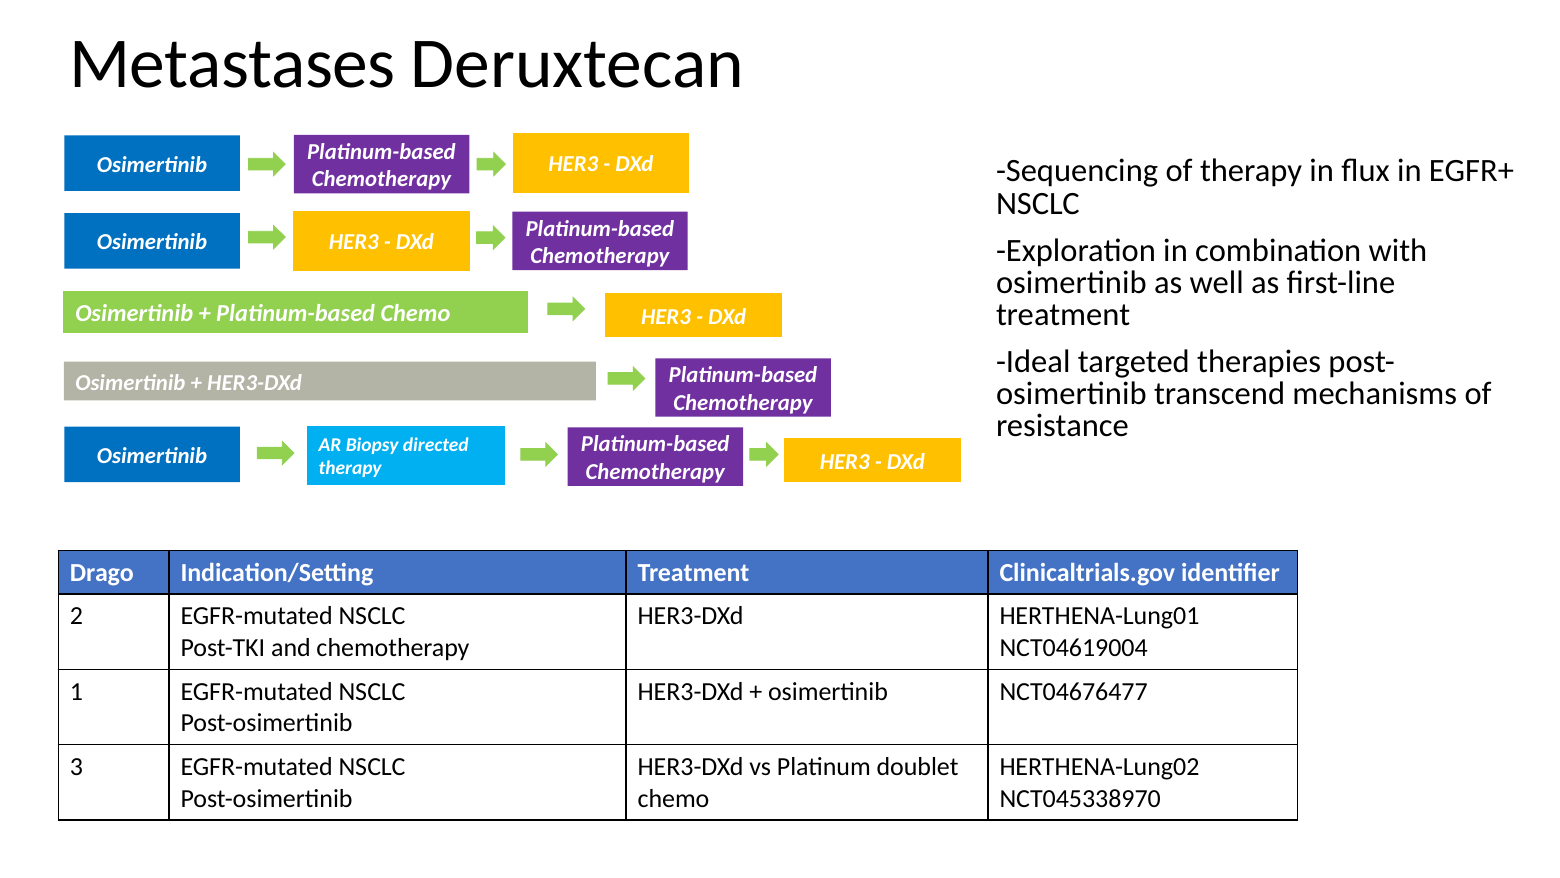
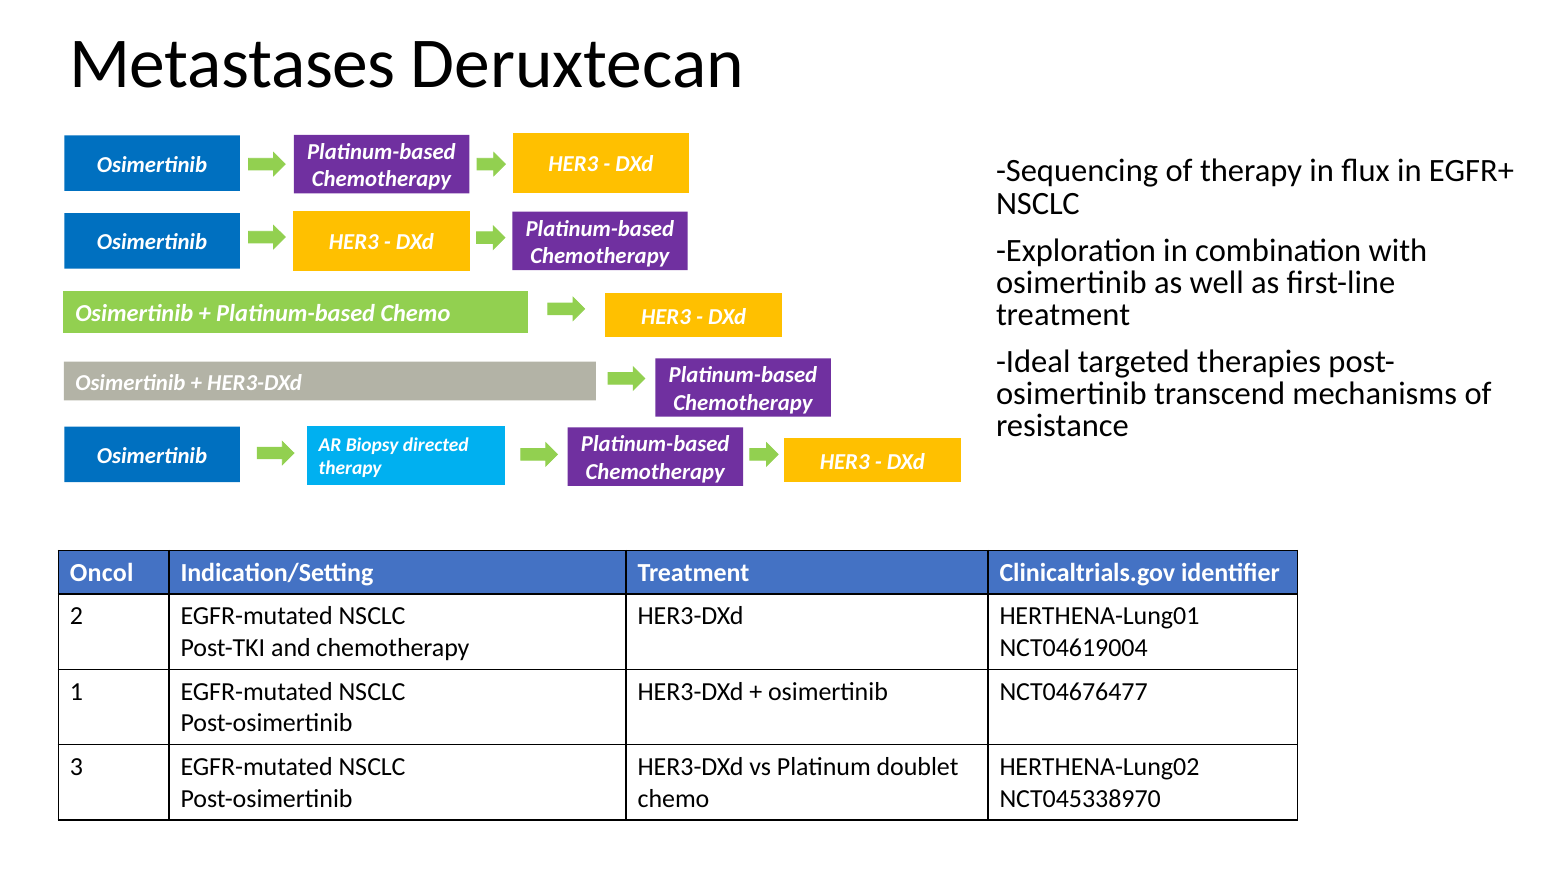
Drago: Drago -> Oncol
